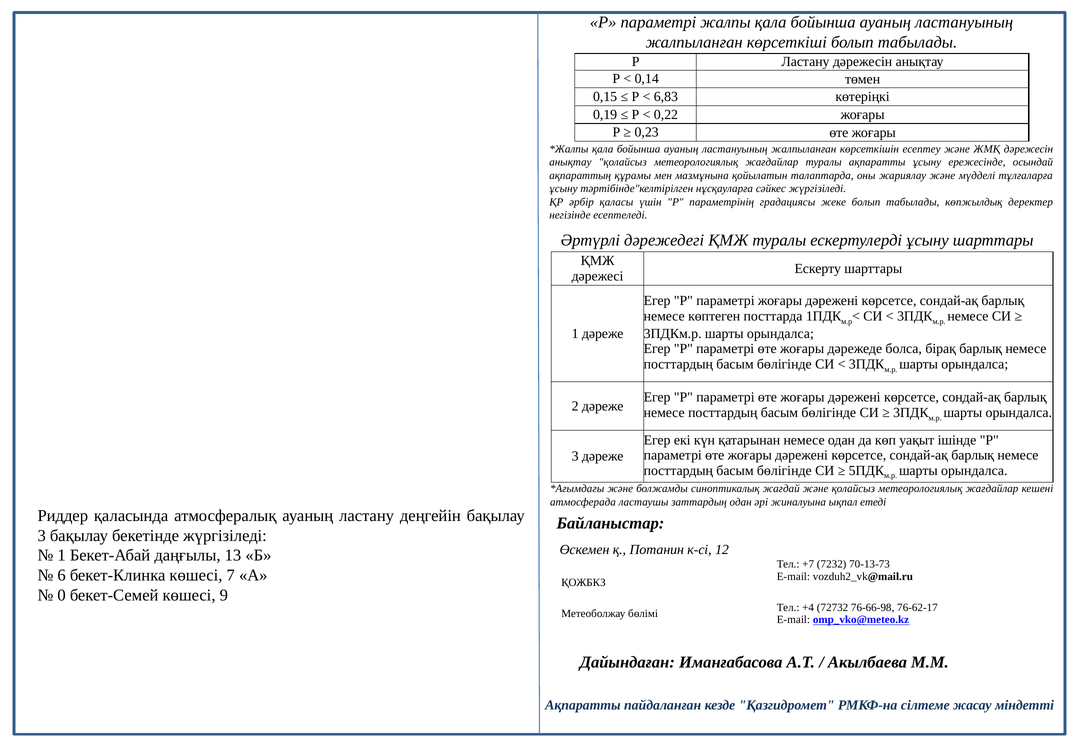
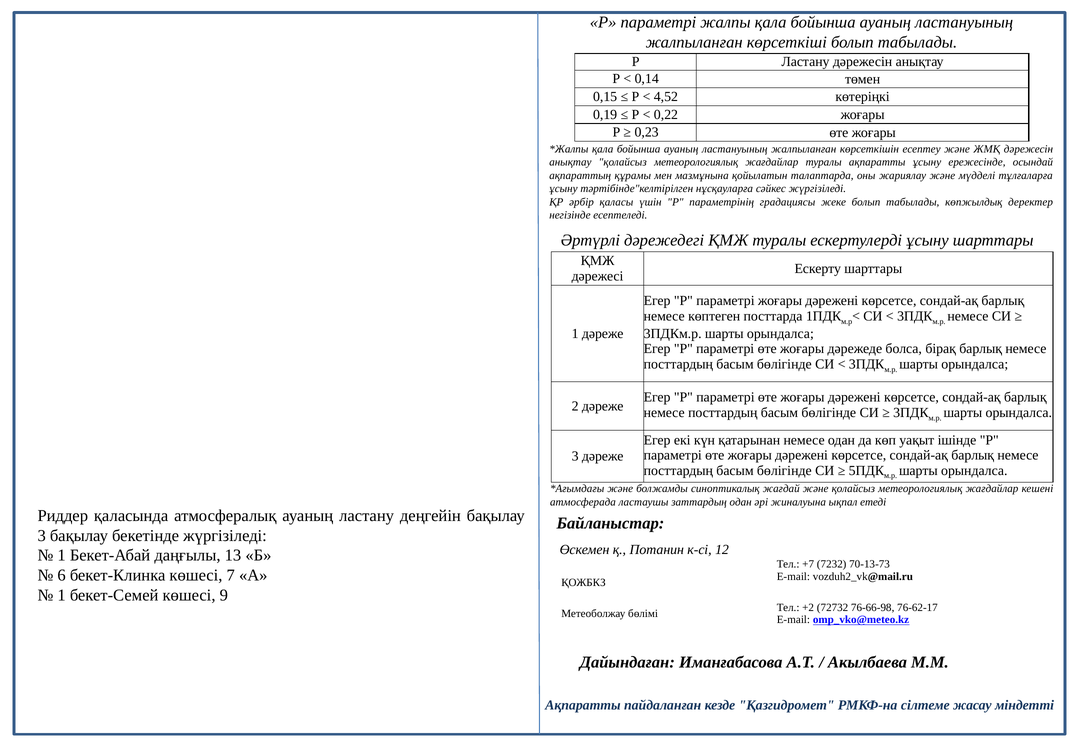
6,83: 6,83 -> 4,52
0 at (62, 595): 0 -> 1
+4: +4 -> +2
